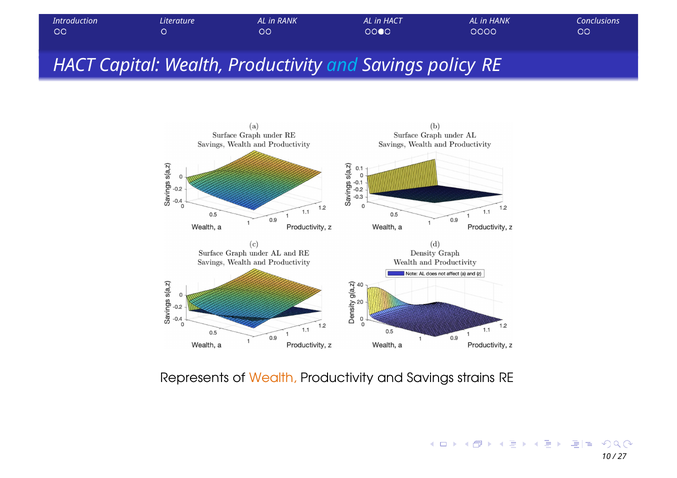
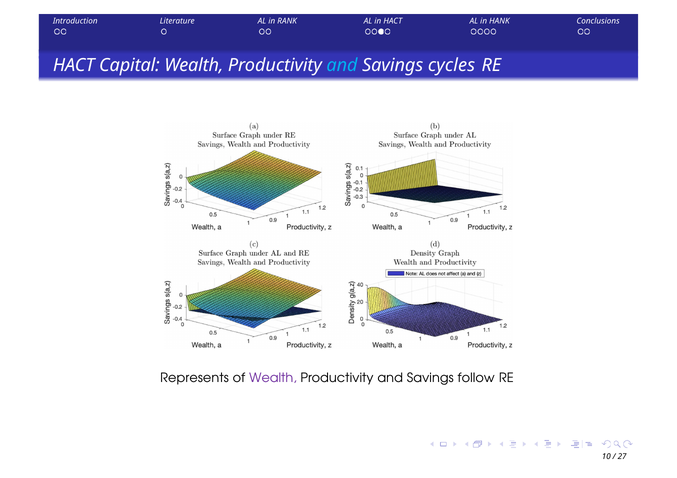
policy: policy -> cycles
Wealth at (273, 378) colour: orange -> purple
strains: strains -> follow
